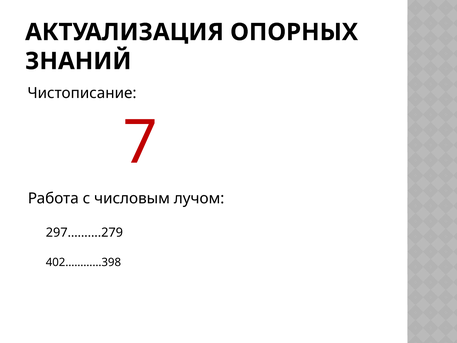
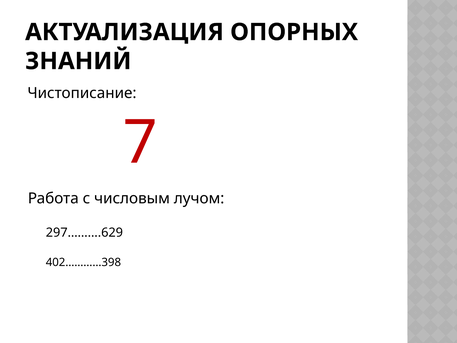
297……….279: 297……….279 -> 297……….629
